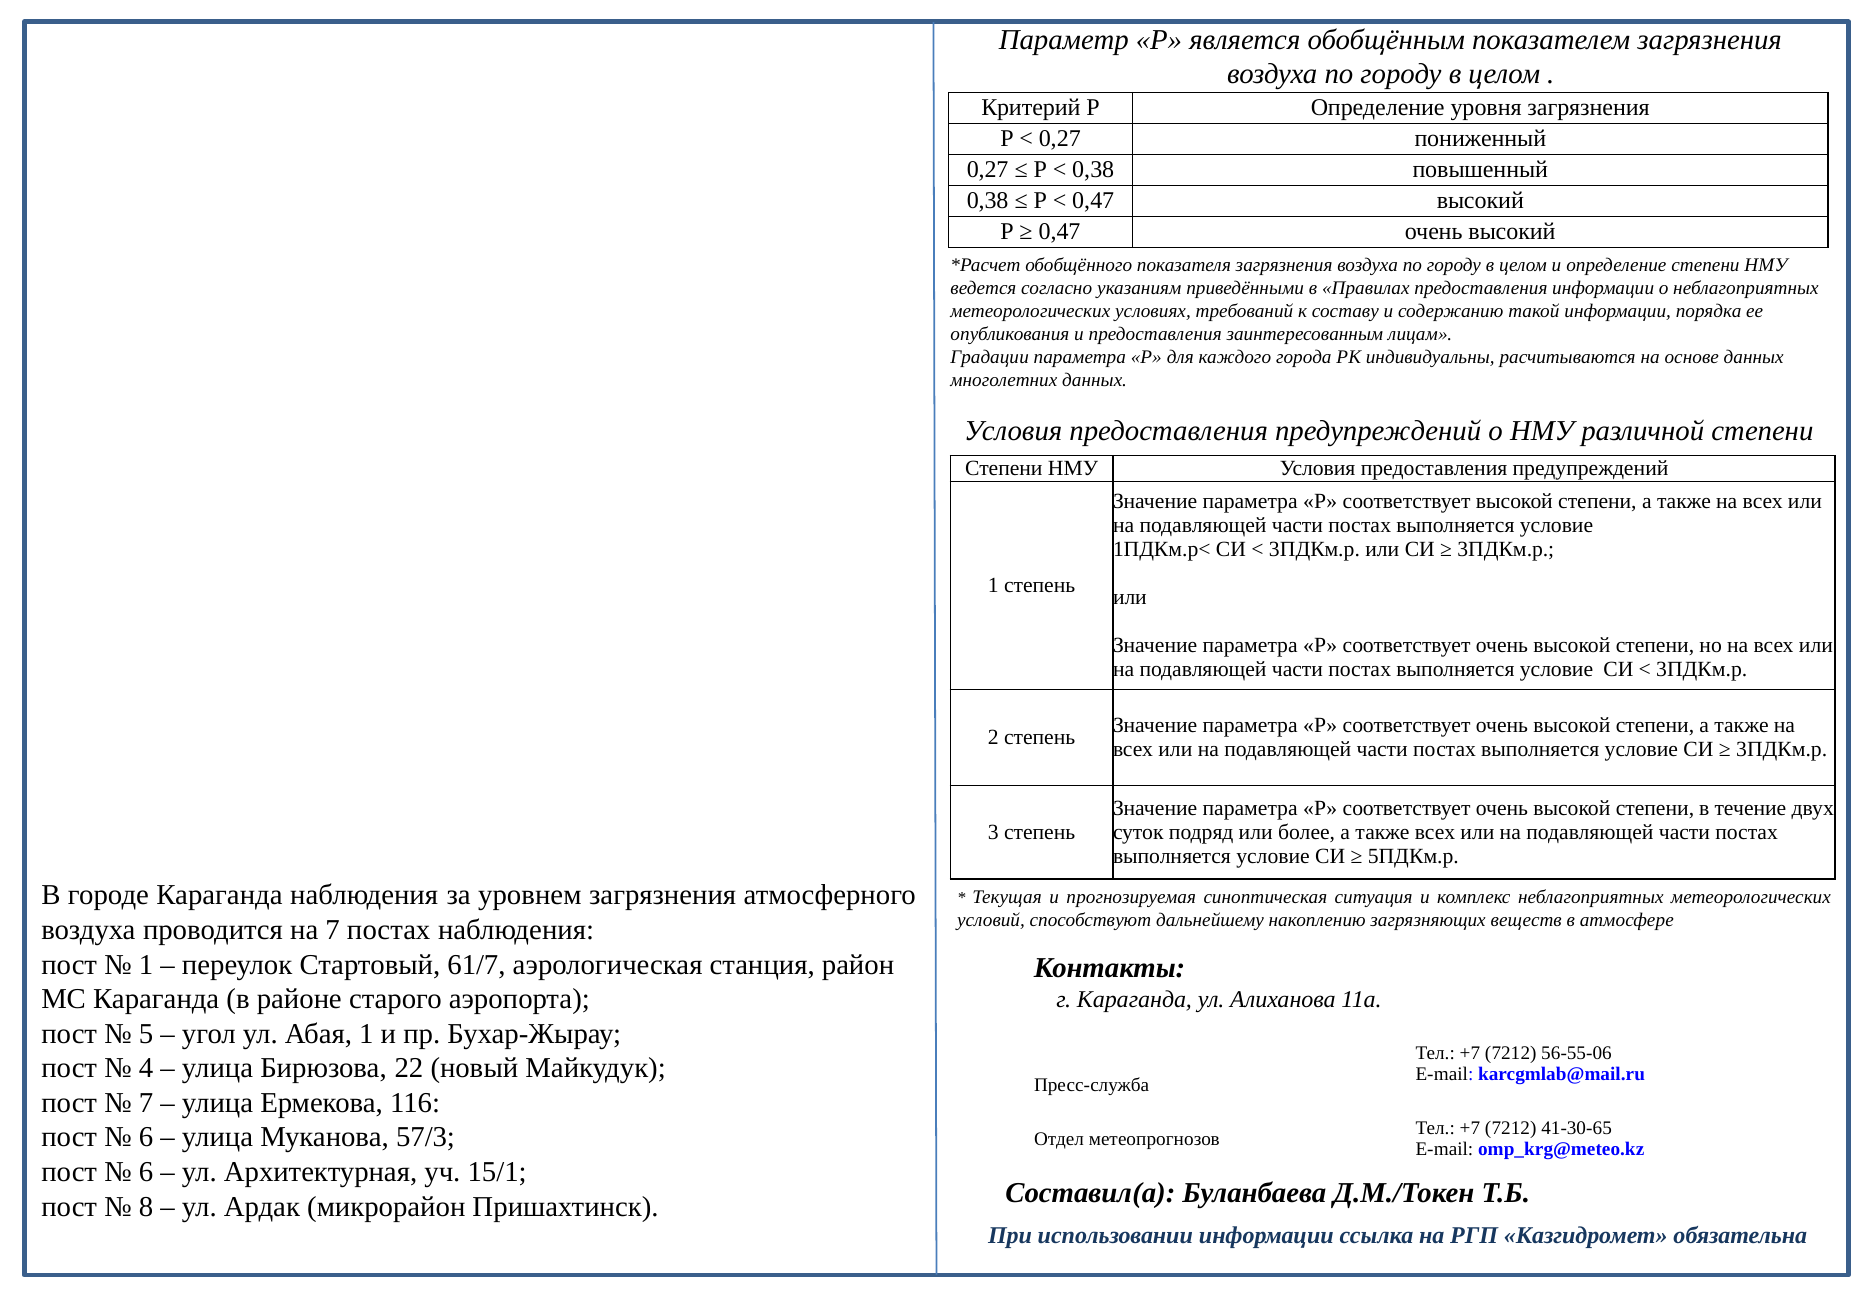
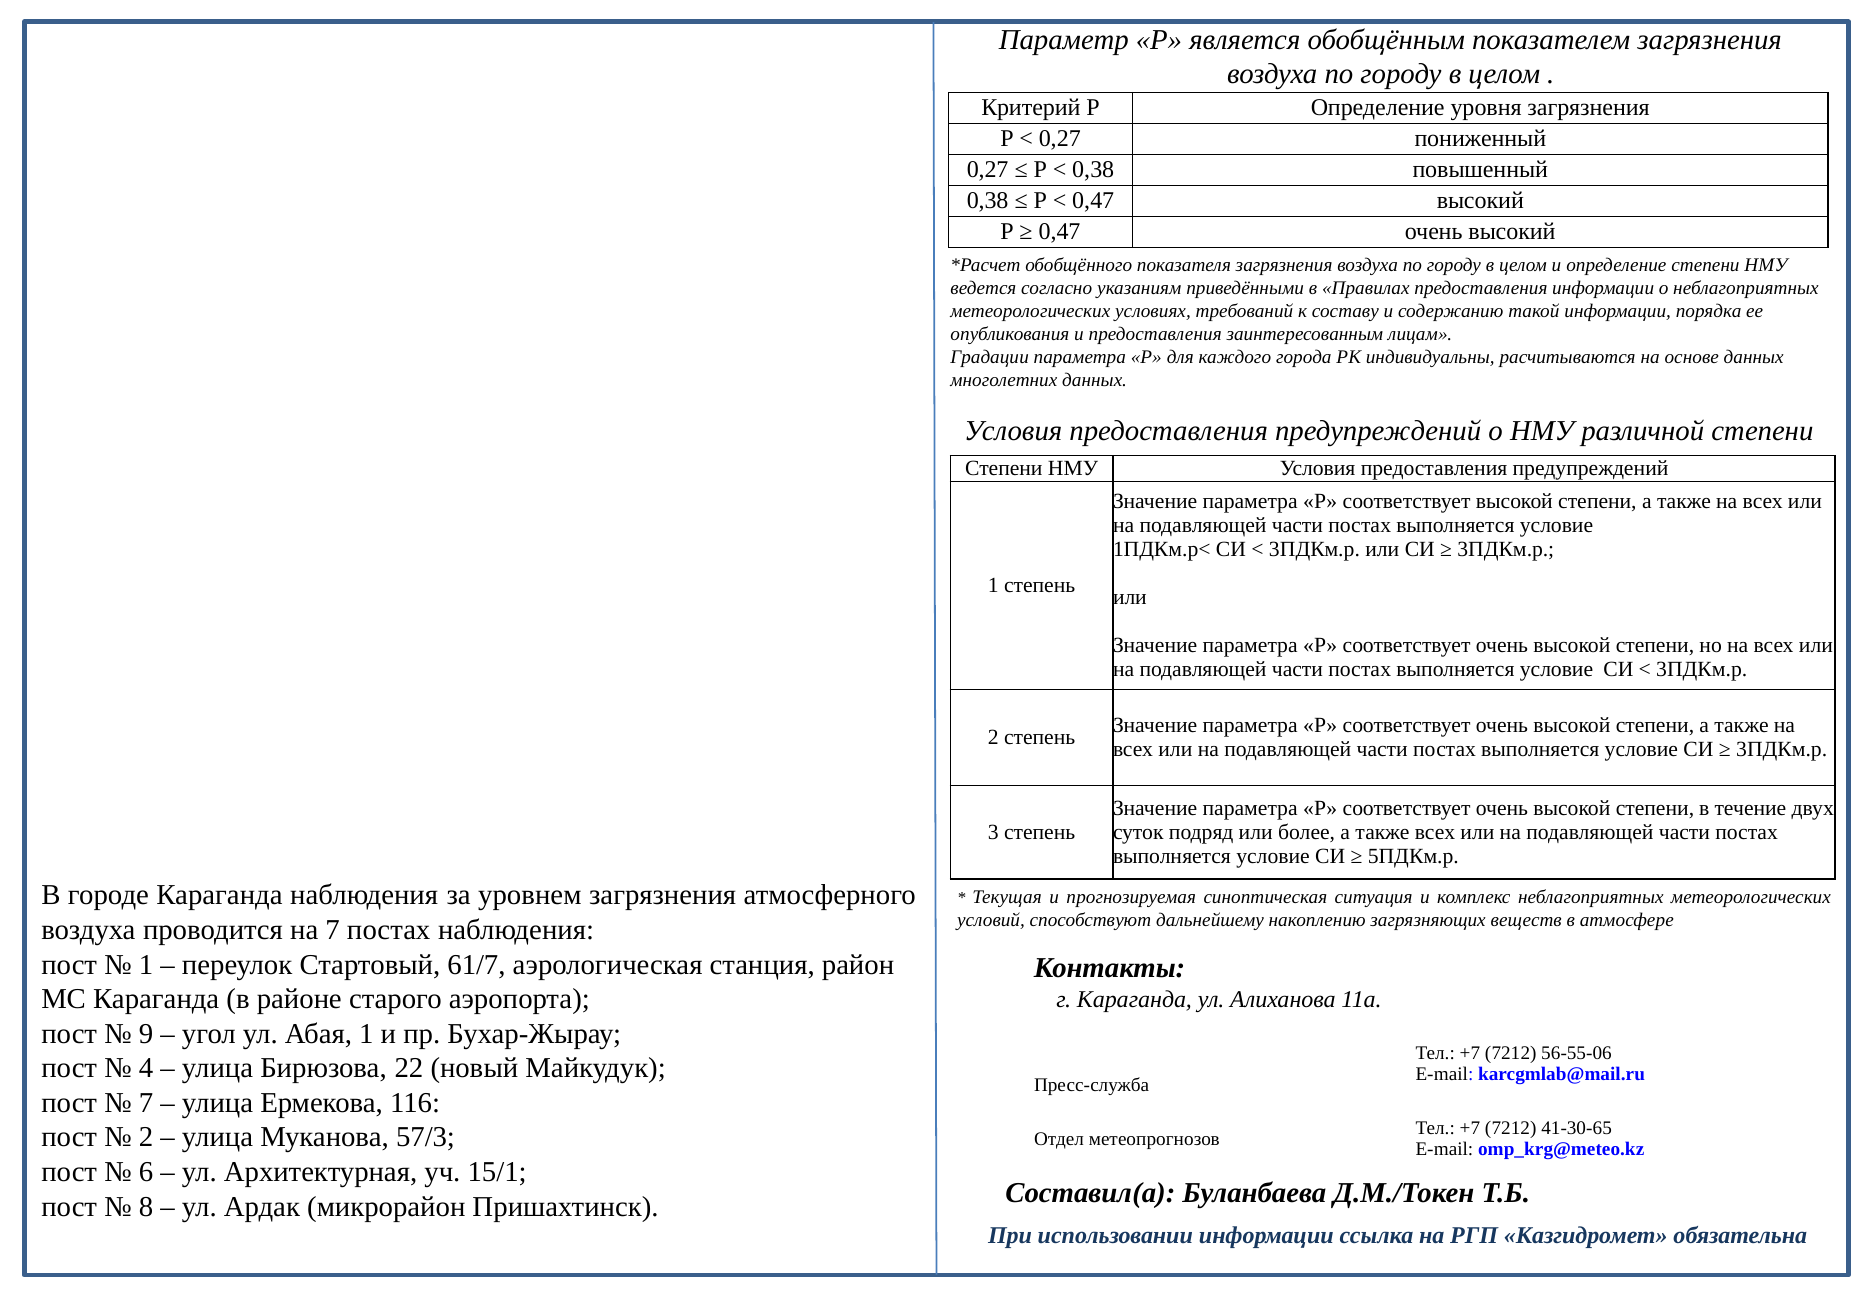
5: 5 -> 9
6 at (146, 1137): 6 -> 2
